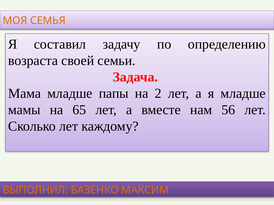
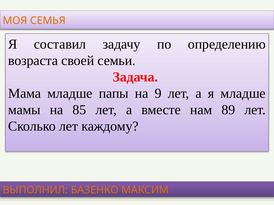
2: 2 -> 9
65: 65 -> 85
56: 56 -> 89
